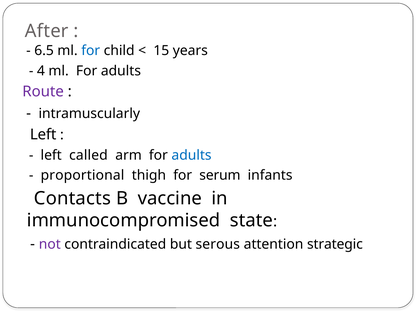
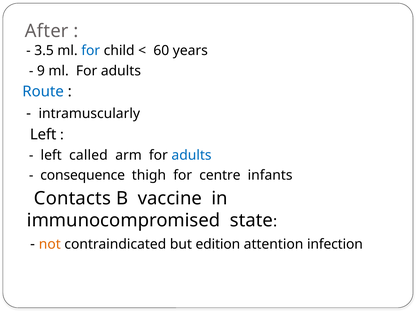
6.5: 6.5 -> 3.5
15: 15 -> 60
4: 4 -> 9
Route colour: purple -> blue
proportional: proportional -> consequence
serum: serum -> centre
not colour: purple -> orange
serous: serous -> edition
strategic: strategic -> infection
